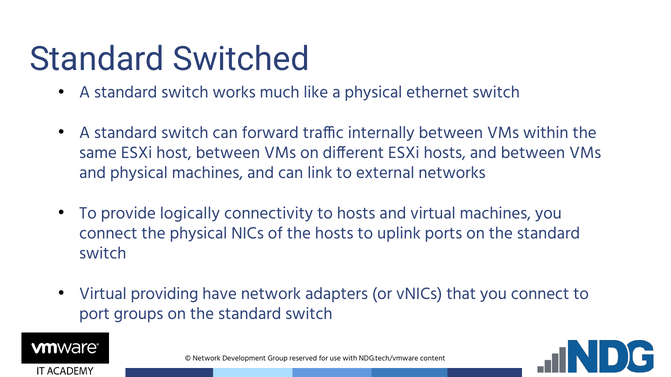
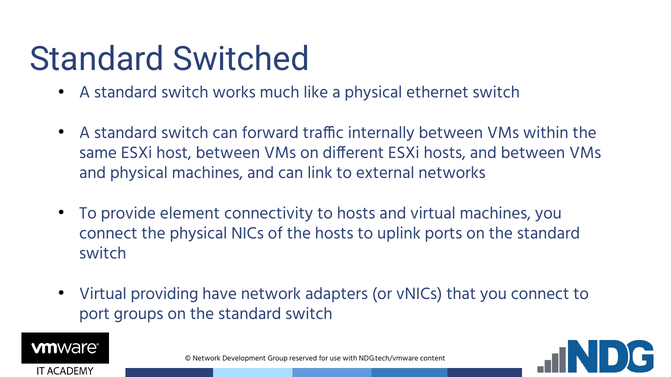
logically: logically -> element
